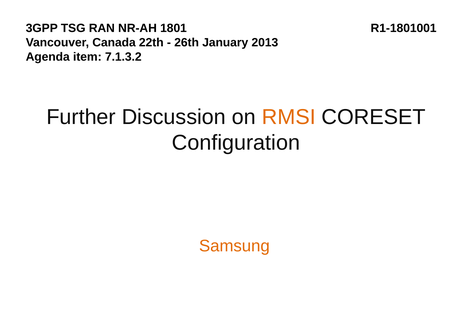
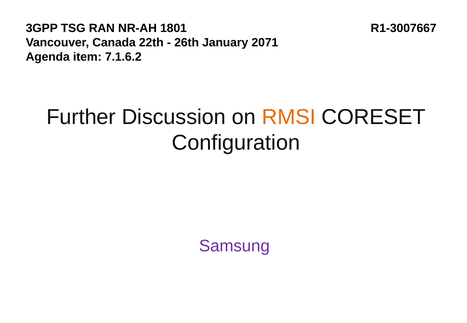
R1-1801001: R1-1801001 -> R1-3007667
2013: 2013 -> 2071
7.1.3.2: 7.1.3.2 -> 7.1.6.2
Samsung colour: orange -> purple
